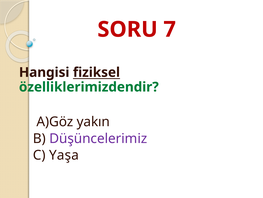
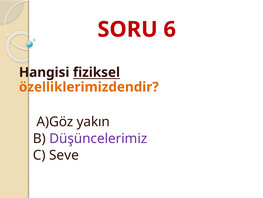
7: 7 -> 6
özelliklerimizdendir colour: green -> orange
Yaşa: Yaşa -> Seve
